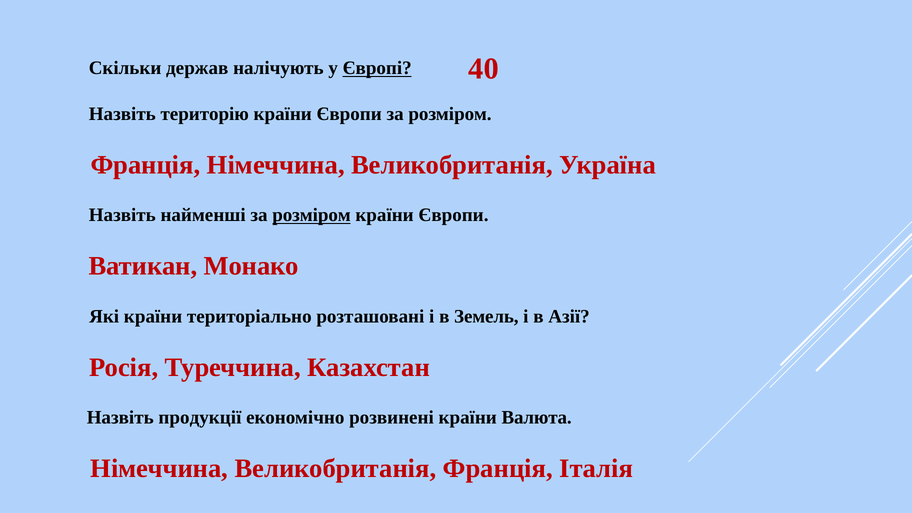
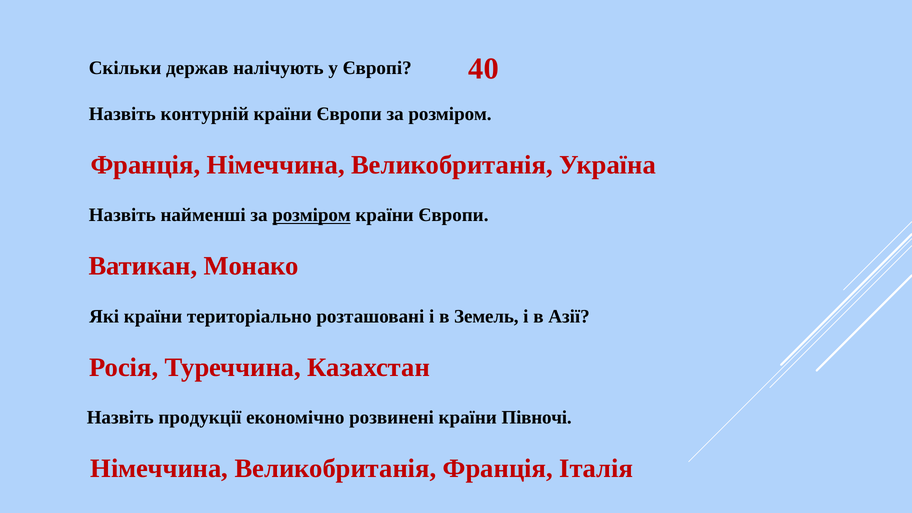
Європі underline: present -> none
територію: територію -> контурній
Валюта: Валюта -> Півночі
